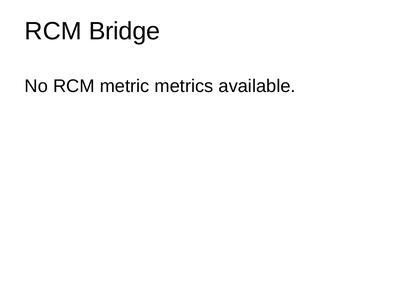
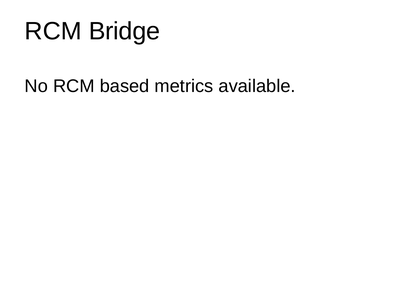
metric: metric -> based
